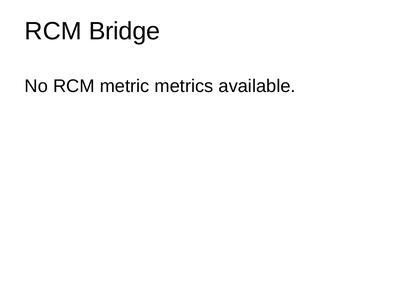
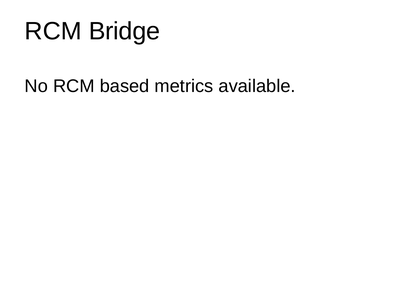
metric: metric -> based
